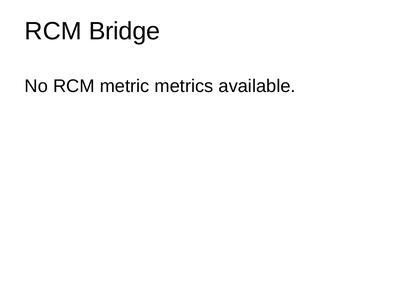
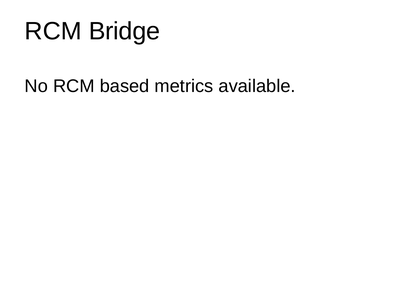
metric: metric -> based
